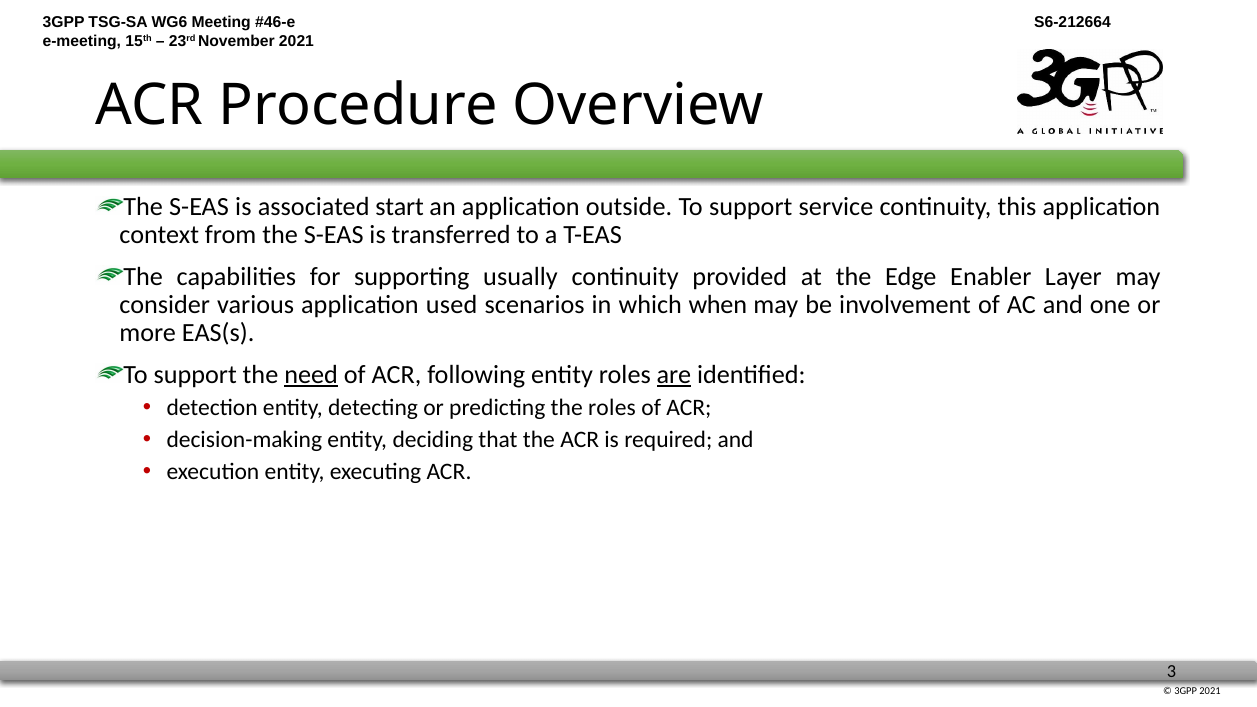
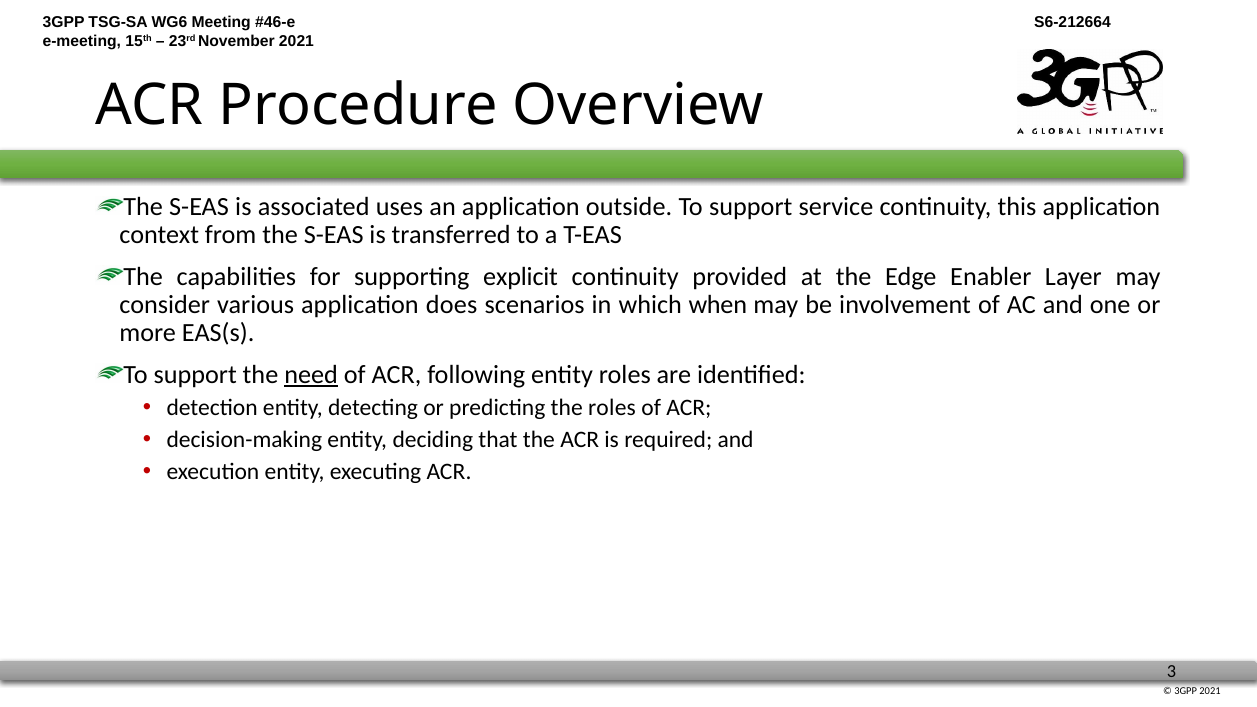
start: start -> uses
usually: usually -> explicit
used: used -> does
are underline: present -> none
